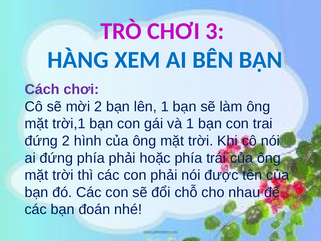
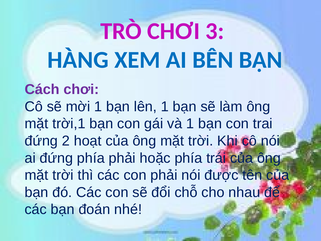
mời 2: 2 -> 1
hình: hình -> hoạt
